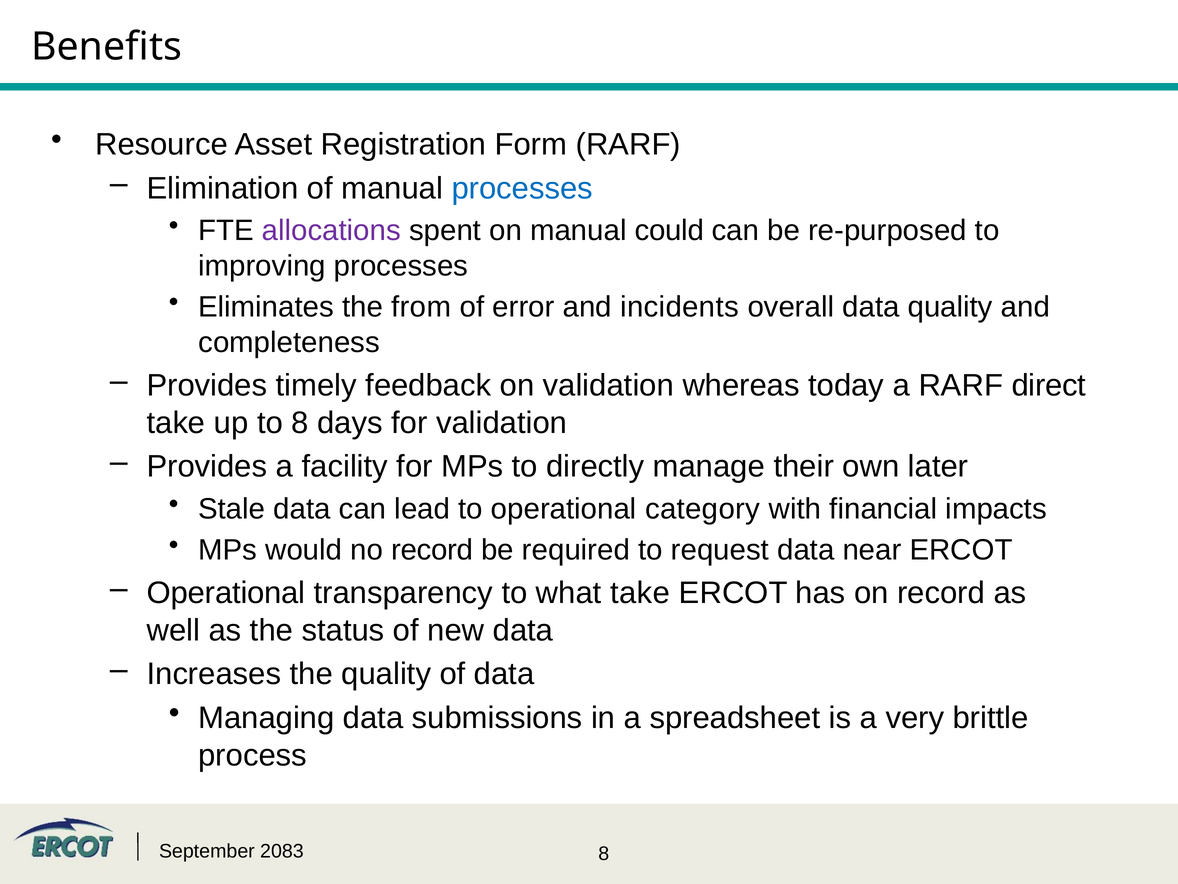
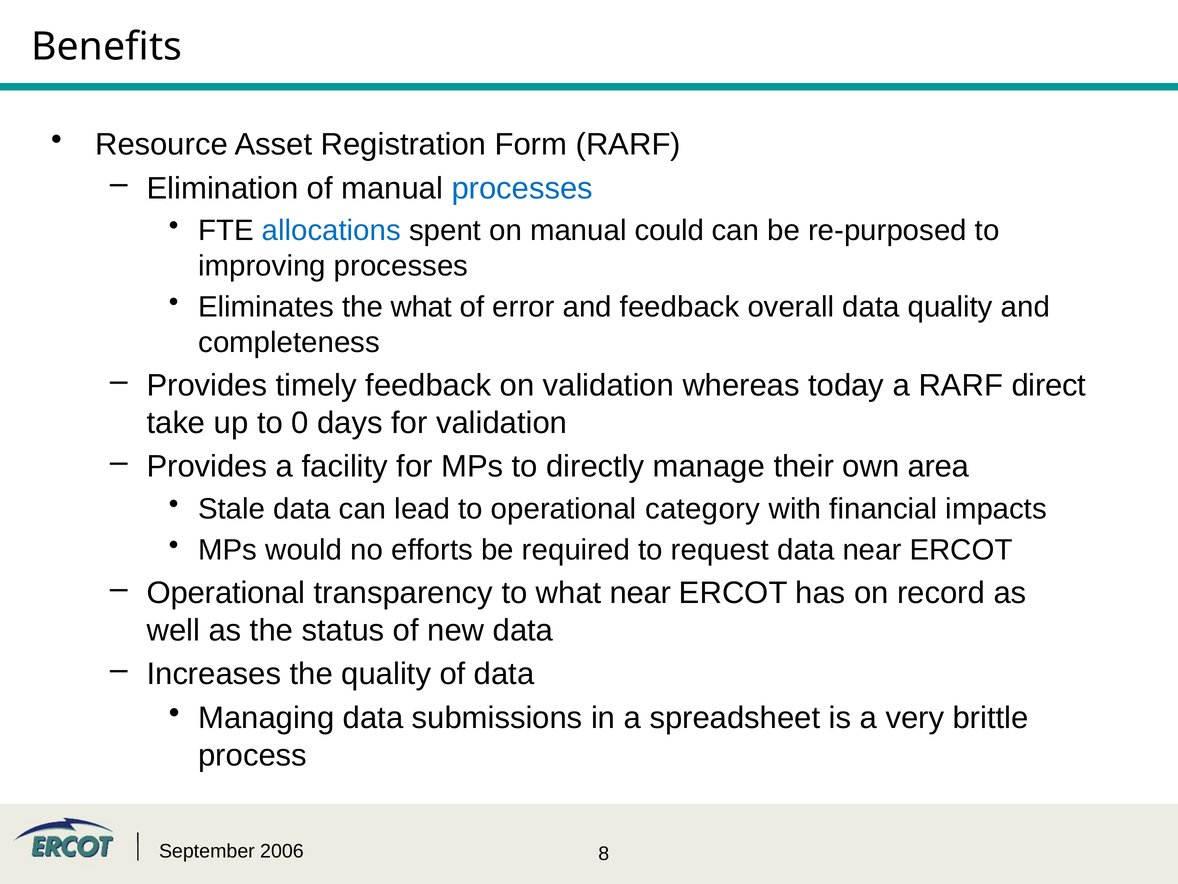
allocations colour: purple -> blue
the from: from -> what
and incidents: incidents -> feedback
to 8: 8 -> 0
later: later -> area
no record: record -> efforts
what take: take -> near
2083: 2083 -> 2006
